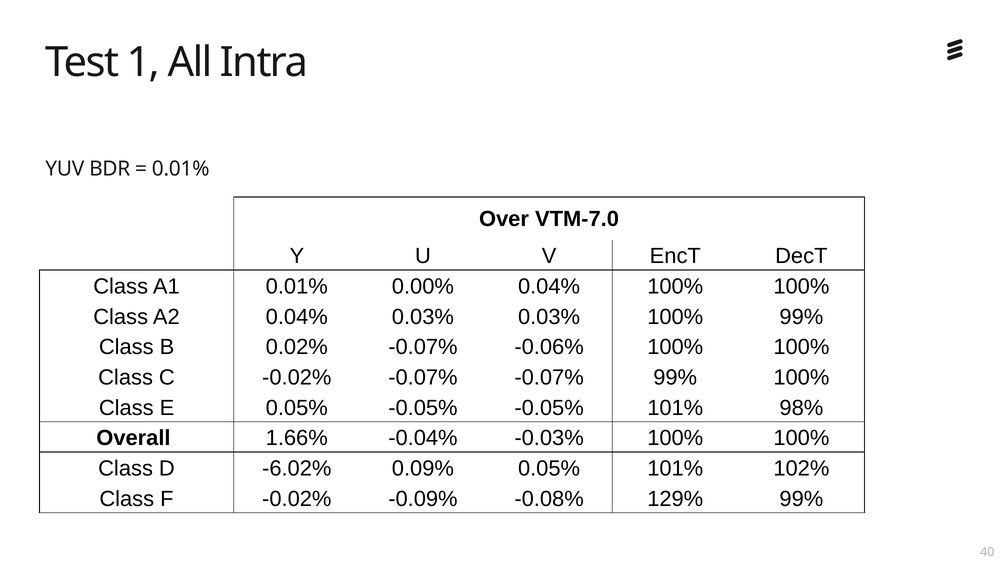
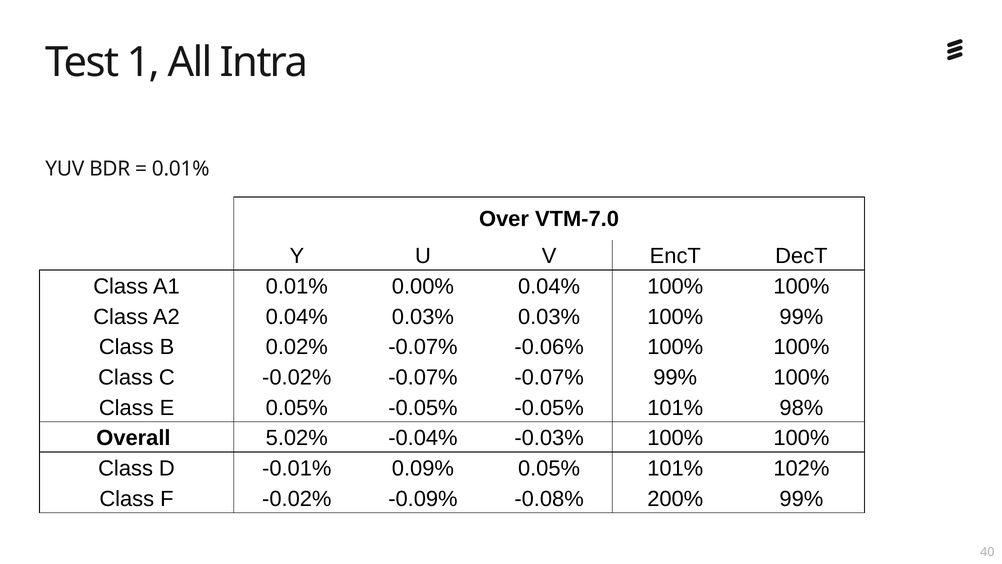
1.66%: 1.66% -> 5.02%
-6.02%: -6.02% -> -0.01%
129%: 129% -> 200%
